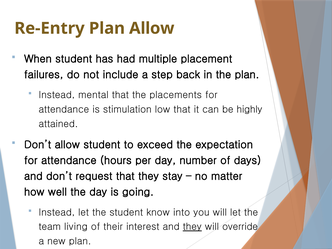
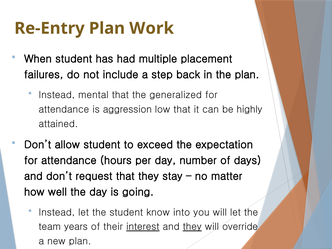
Plan Allow: Allow -> Work
placements: placements -> generalized
stimulation: stimulation -> aggression
living: living -> years
interest underline: none -> present
